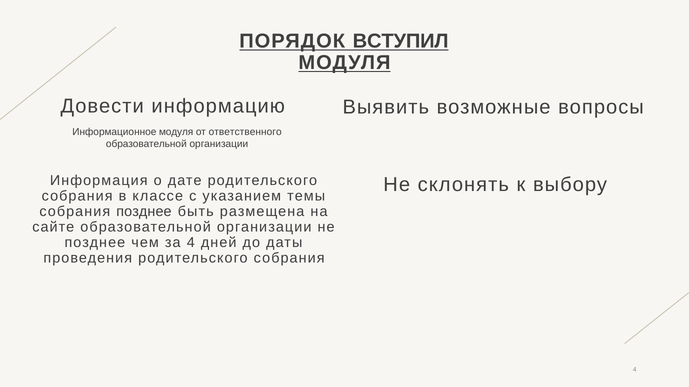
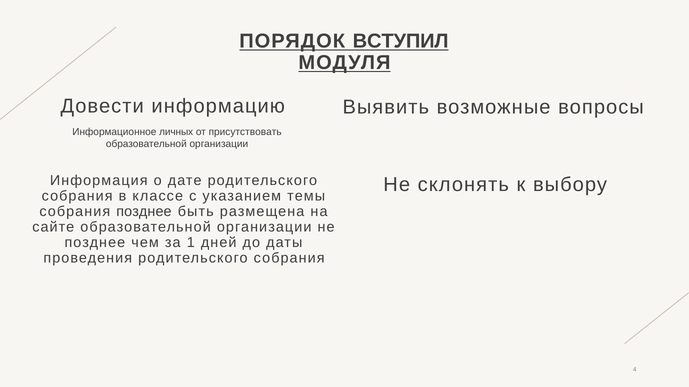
Информационное модуля: модуля -> личных
ответственного: ответственного -> присутствовать
за 4: 4 -> 1
